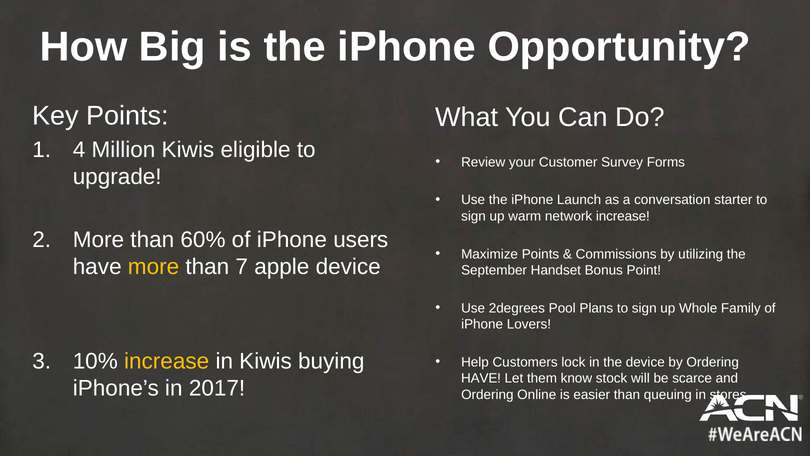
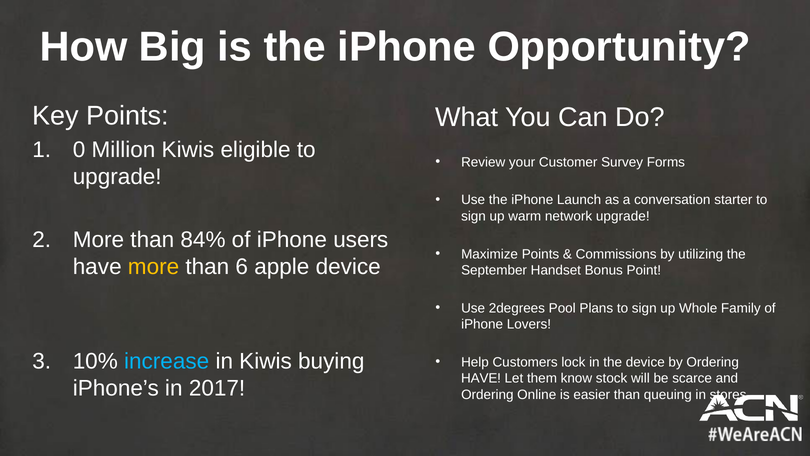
4: 4 -> 0
network increase: increase -> upgrade
60%: 60% -> 84%
7: 7 -> 6
increase at (167, 361) colour: yellow -> light blue
